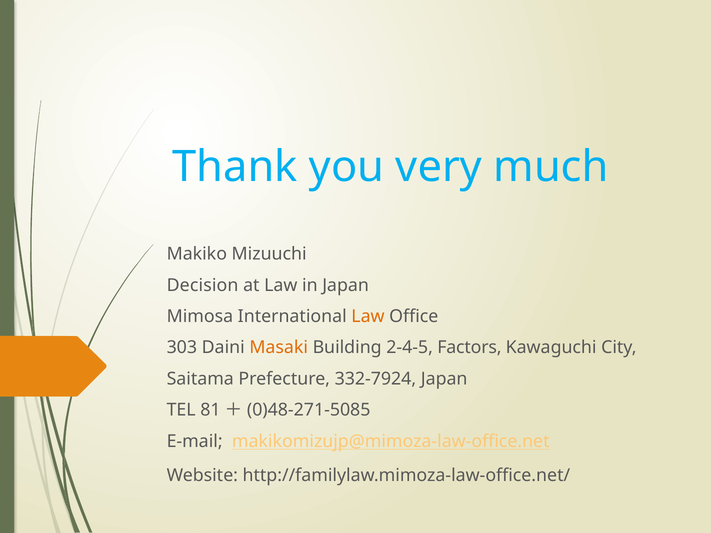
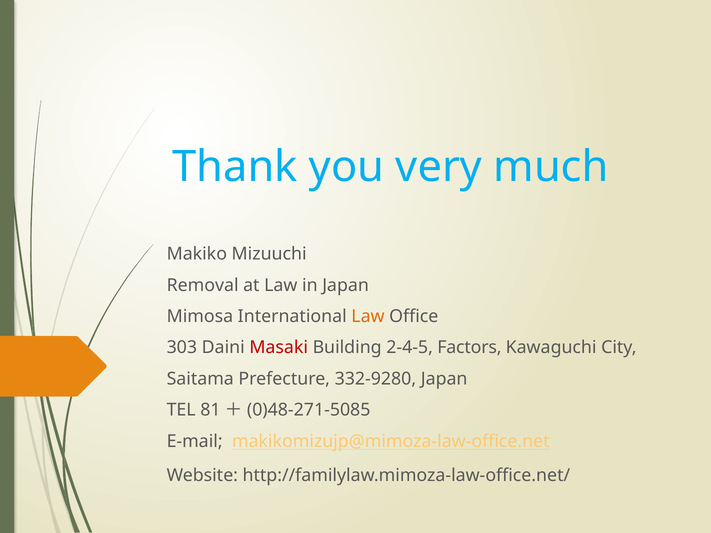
Decision: Decision -> Removal
Masaki colour: orange -> red
332-7924: 332-7924 -> 332-9280
